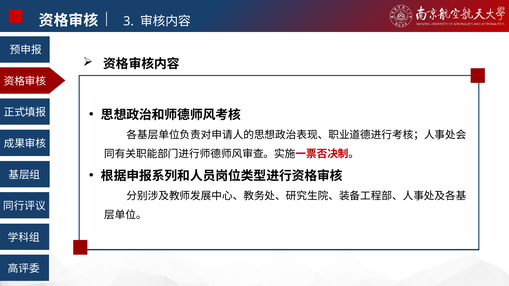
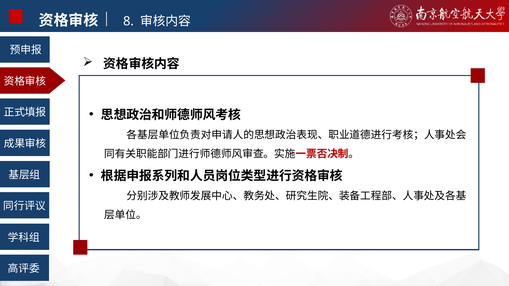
3: 3 -> 8
